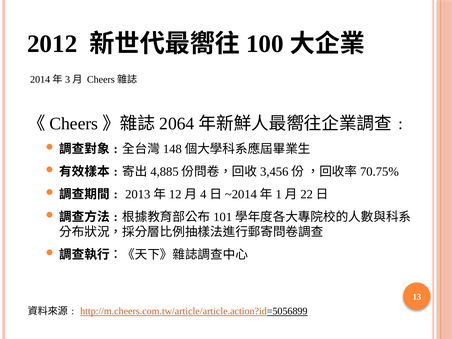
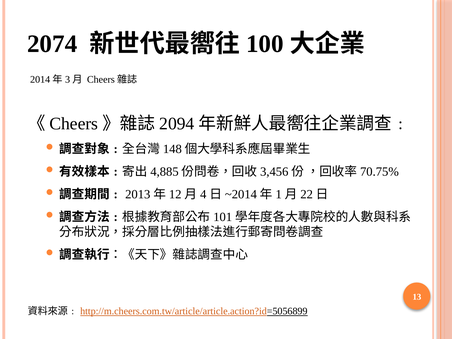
2012: 2012 -> 2074
2064: 2064 -> 2094
